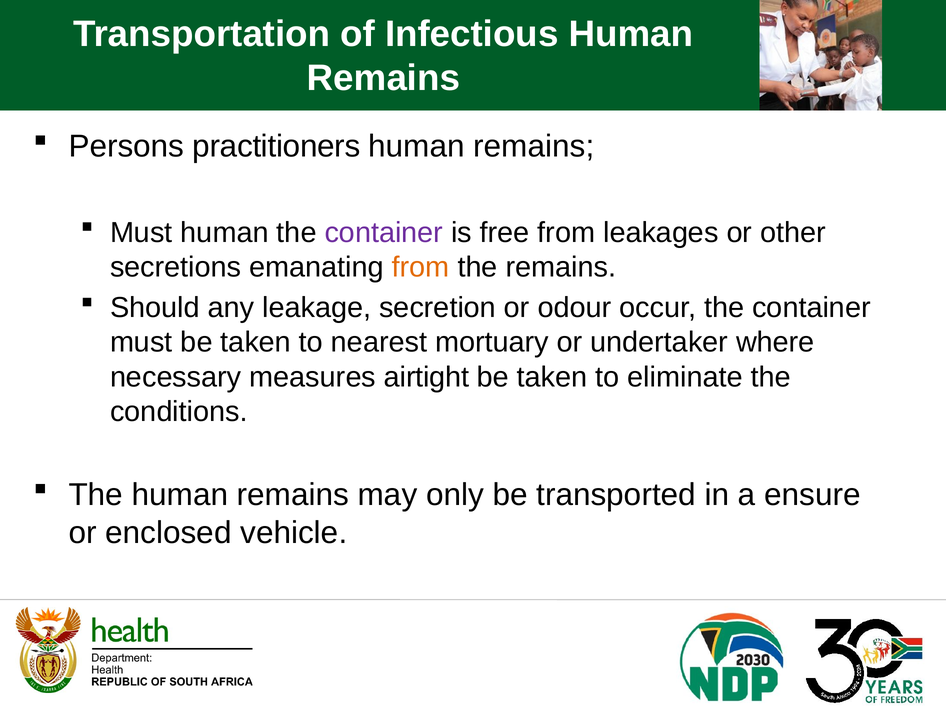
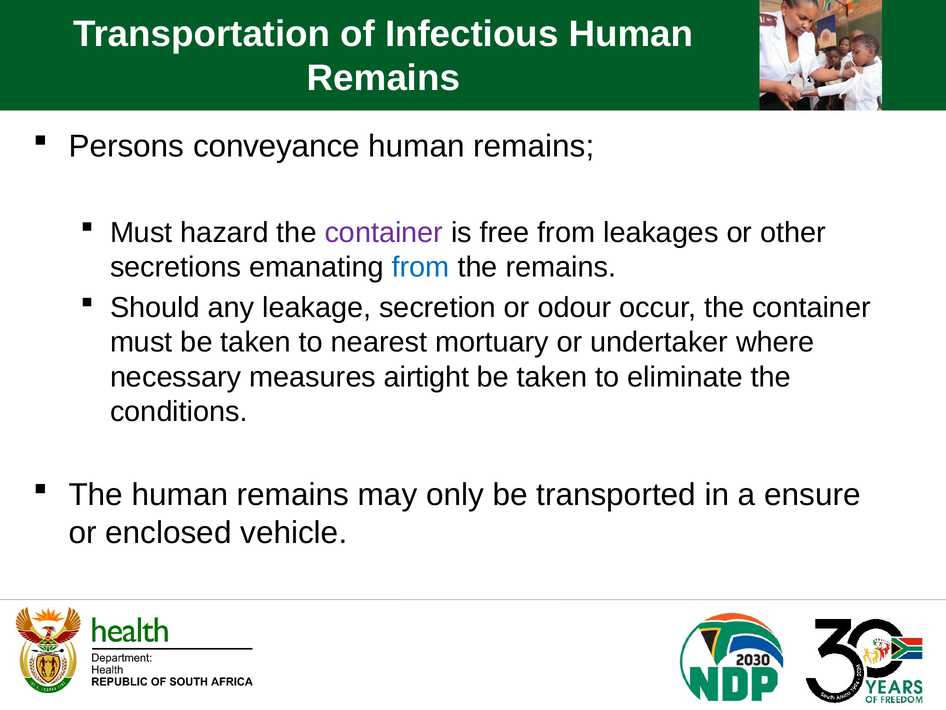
practitioners: practitioners -> conveyance
Must human: human -> hazard
from at (421, 267) colour: orange -> blue
